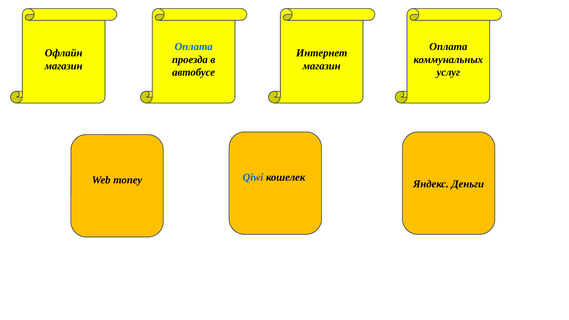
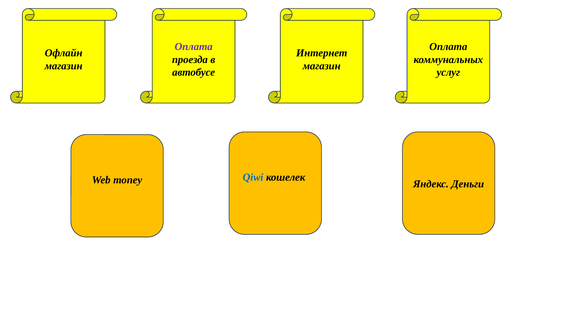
Оплата at (194, 47) colour: blue -> purple
